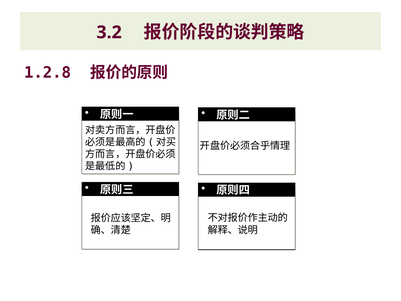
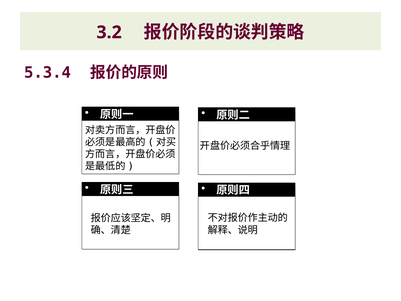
1.2.8: 1.2.8 -> 5.3.4
